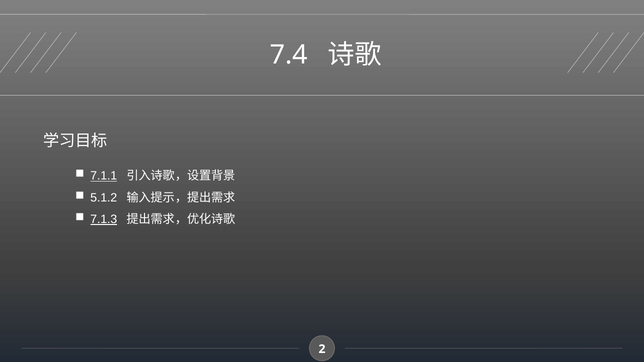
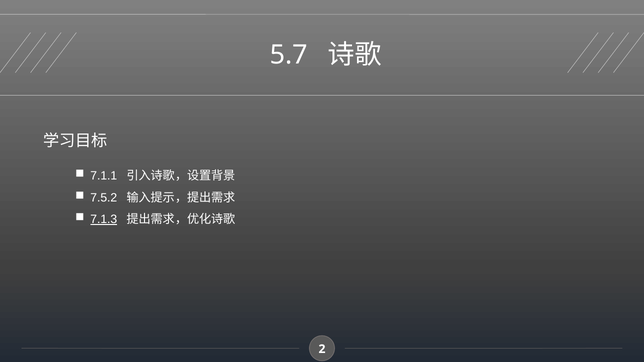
7.4: 7.4 -> 5.7
7.1.1 underline: present -> none
5.1.2: 5.1.2 -> 7.5.2
